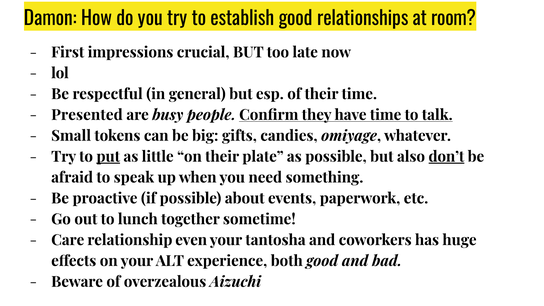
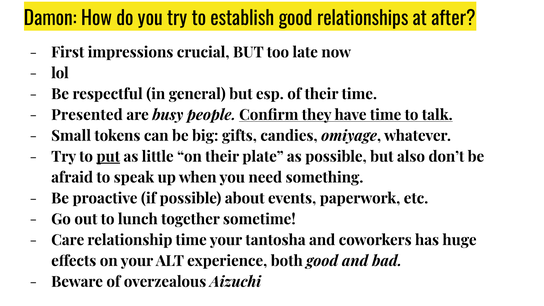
room: room -> after
don’t underline: present -> none
relationship even: even -> time
